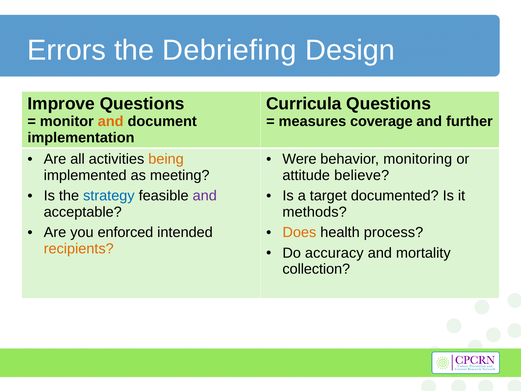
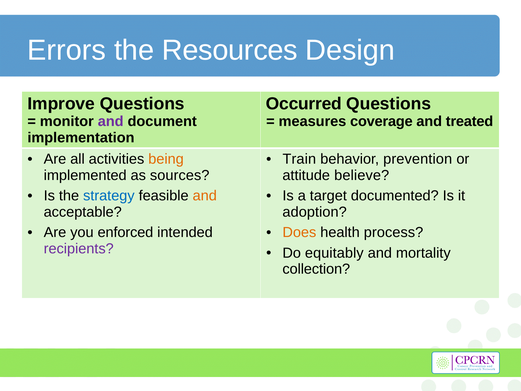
Debriefing: Debriefing -> Resources
Curricula: Curricula -> Occurred
and at (111, 121) colour: orange -> purple
further: further -> treated
Were: Were -> Train
monitoring: monitoring -> prevention
meeting: meeting -> sources
and at (205, 196) colour: purple -> orange
methods: methods -> adoption
recipients colour: orange -> purple
accuracy: accuracy -> equitably
